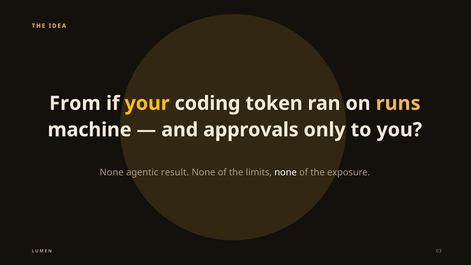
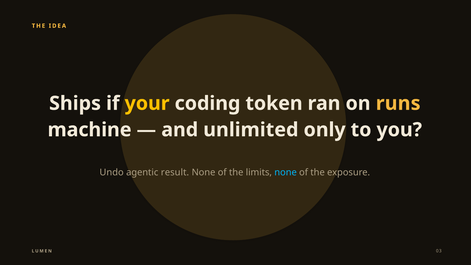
From: From -> Ships
approvals: approvals -> unlimited
None at (112, 172): None -> Undo
none at (286, 172) colour: white -> light blue
